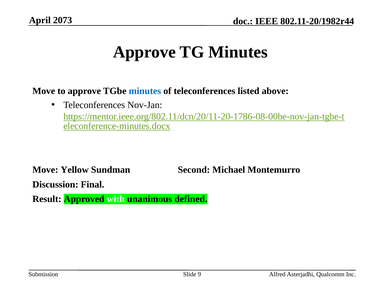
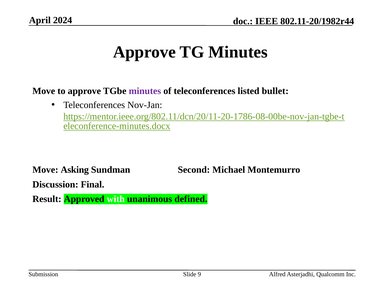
2073: 2073 -> 2024
minutes at (145, 91) colour: blue -> purple
above: above -> bullet
Yellow: Yellow -> Asking
